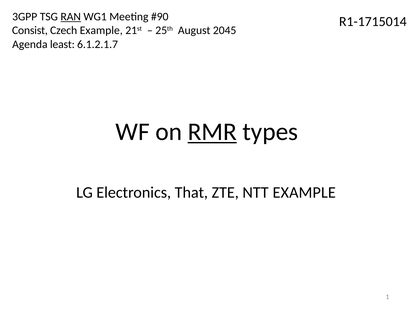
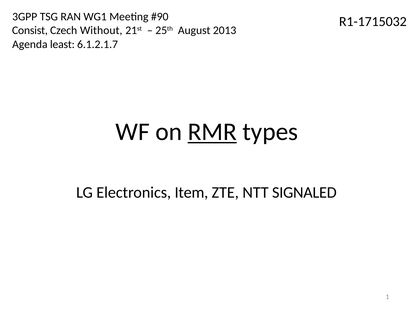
RAN underline: present -> none
R1-1715014: R1-1715014 -> R1-1715032
Czech Example: Example -> Without
2045: 2045 -> 2013
That: That -> Item
NTT EXAMPLE: EXAMPLE -> SIGNALED
